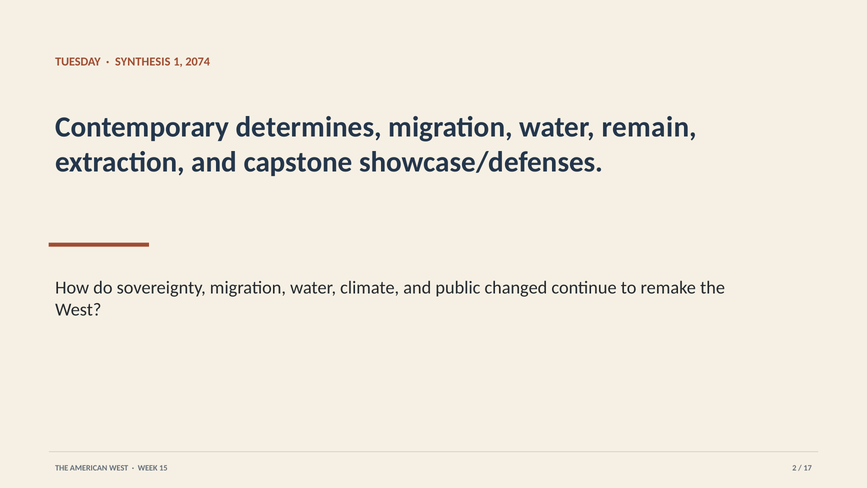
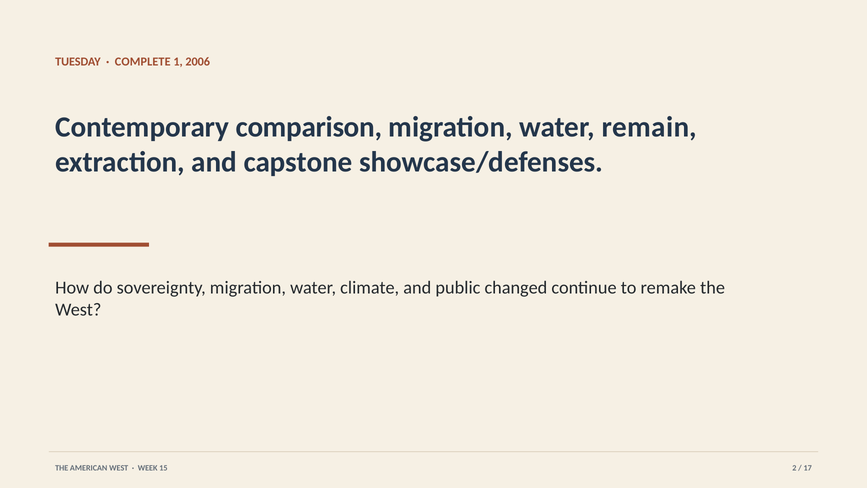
SYNTHESIS: SYNTHESIS -> COMPLETE
2074: 2074 -> 2006
determines: determines -> comparison
